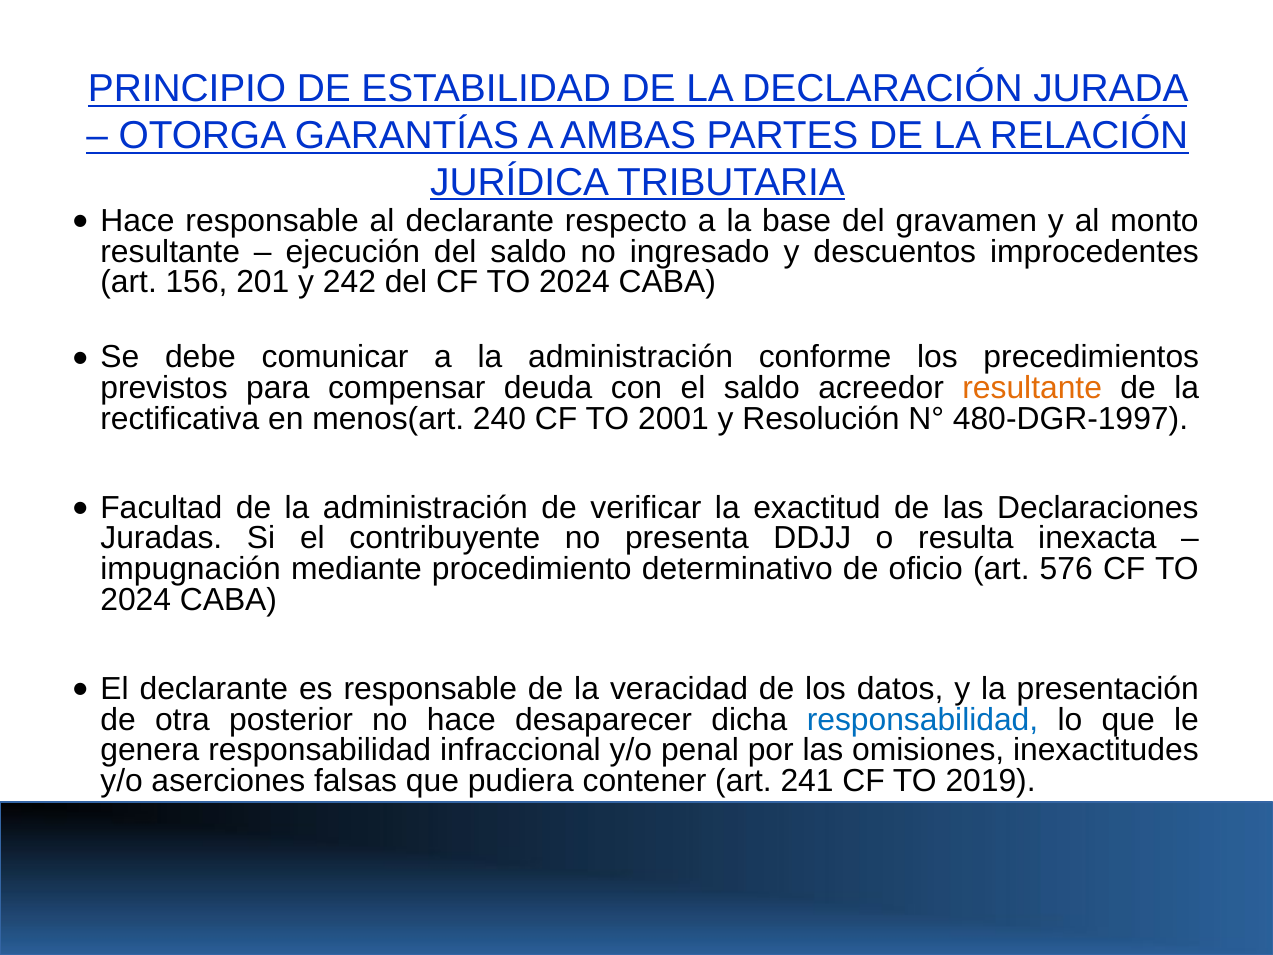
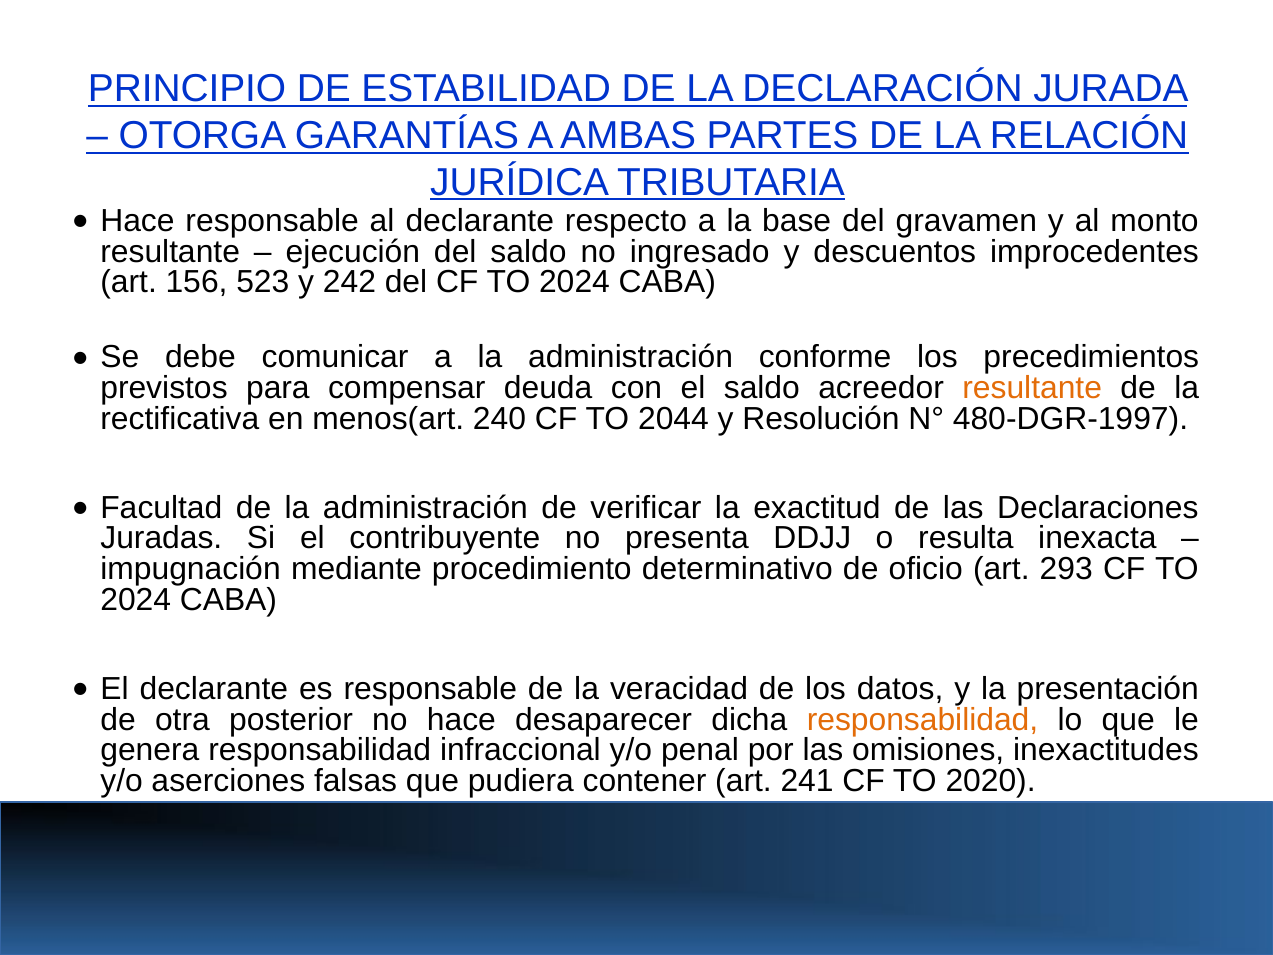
201: 201 -> 523
2001: 2001 -> 2044
576: 576 -> 293
responsabilidad at (922, 719) colour: blue -> orange
2019: 2019 -> 2020
